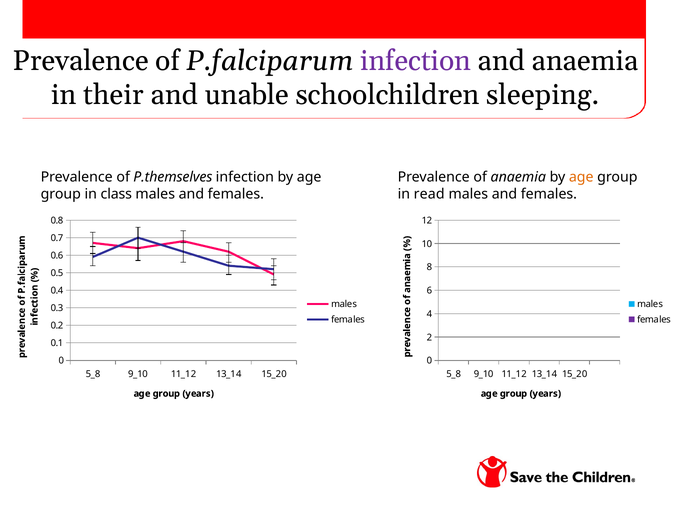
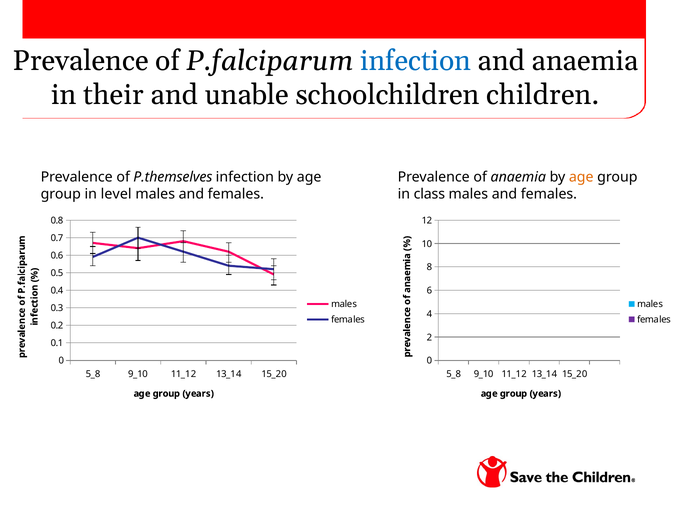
infection at (416, 61) colour: purple -> blue
sleeping: sleeping -> children
class: class -> level
read: read -> class
